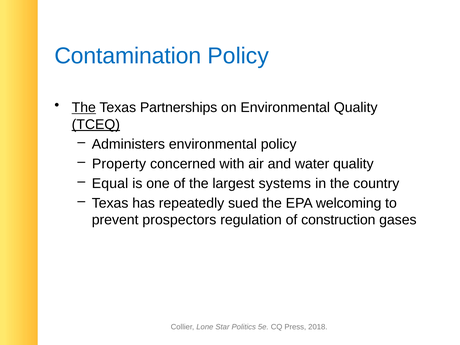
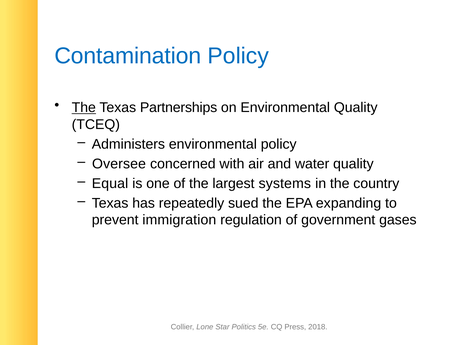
TCEQ underline: present -> none
Property: Property -> Oversee
welcoming: welcoming -> expanding
prospectors: prospectors -> immigration
construction: construction -> government
